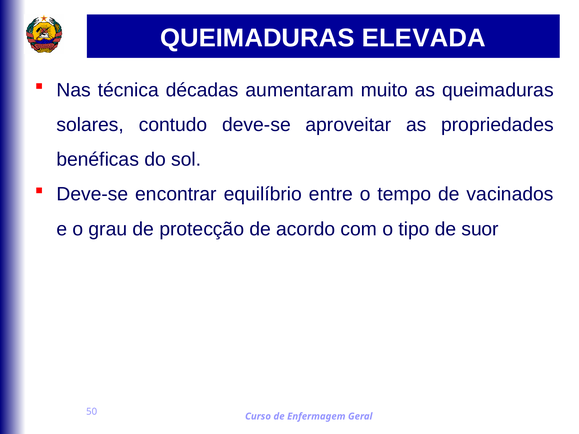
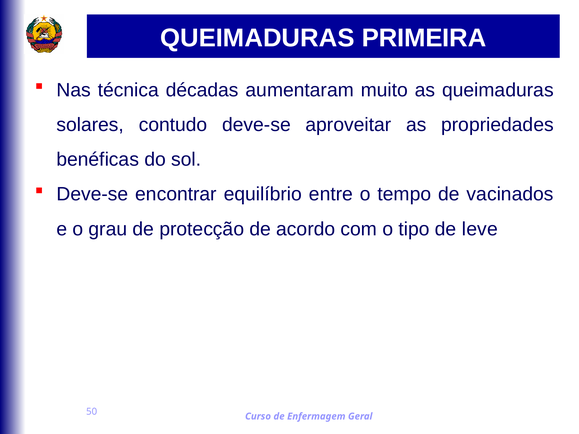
ELEVADA: ELEVADA -> PRIMEIRA
suor: suor -> leve
